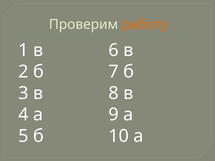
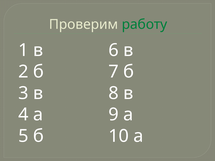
работу colour: orange -> green
